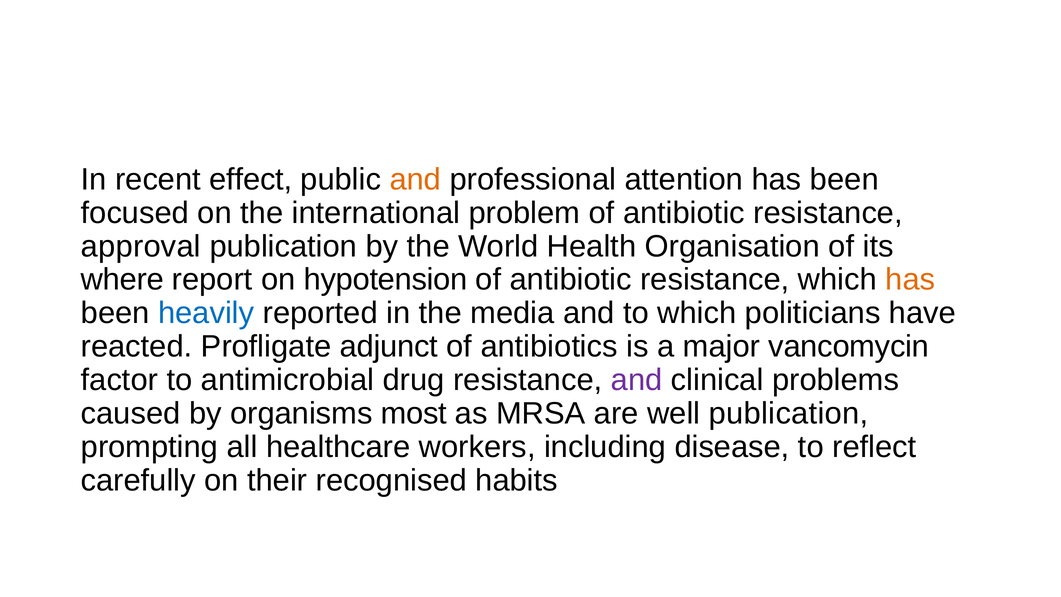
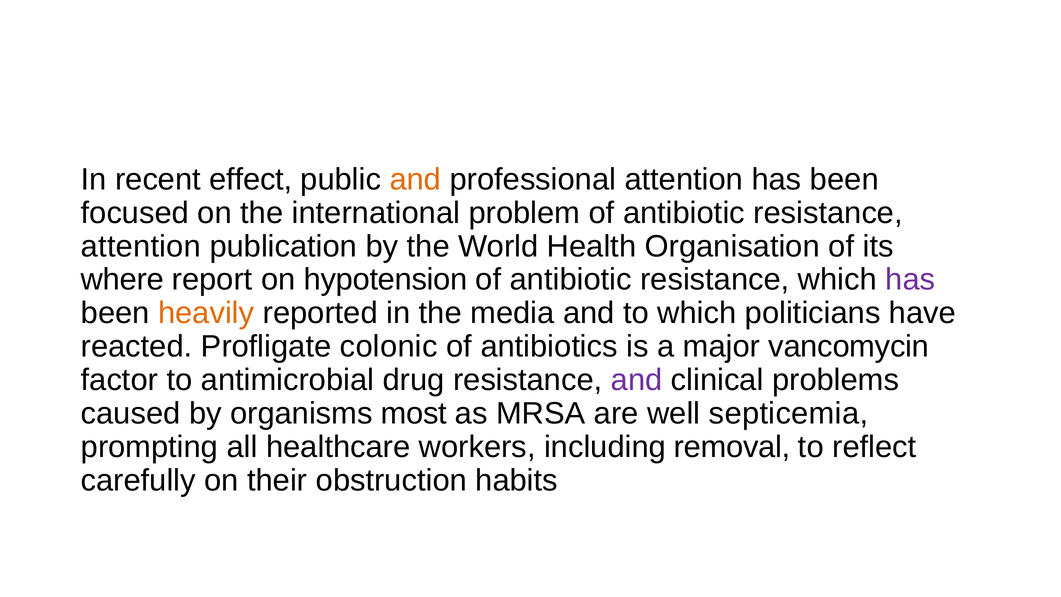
approval at (141, 246): approval -> attention
has at (910, 280) colour: orange -> purple
heavily colour: blue -> orange
adjunct: adjunct -> colonic
well publication: publication -> septicemia
disease: disease -> removal
recognised: recognised -> obstruction
